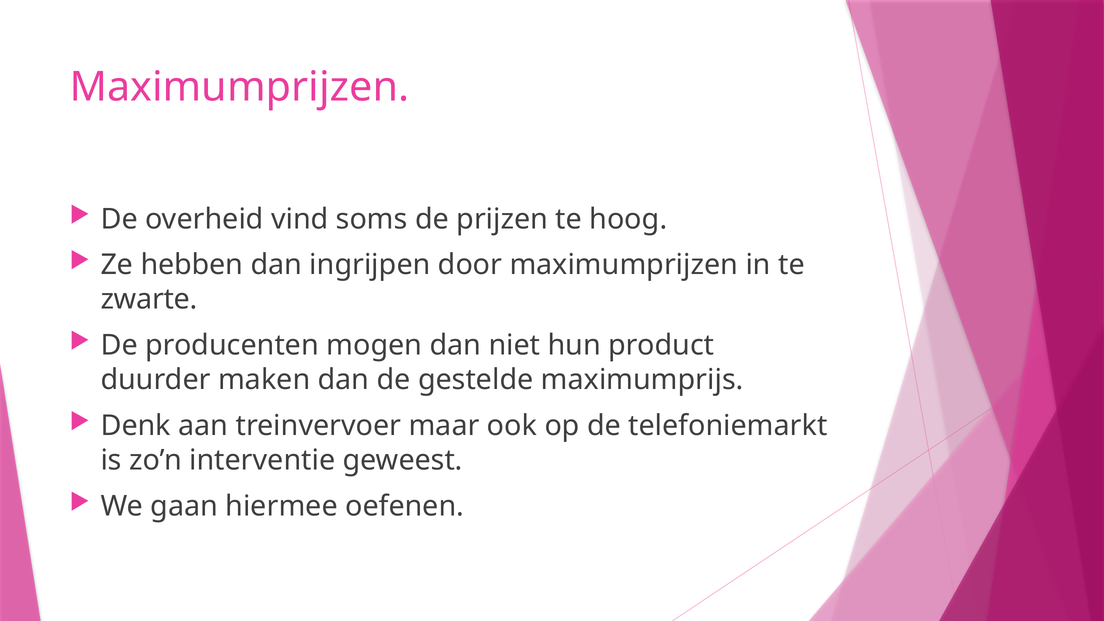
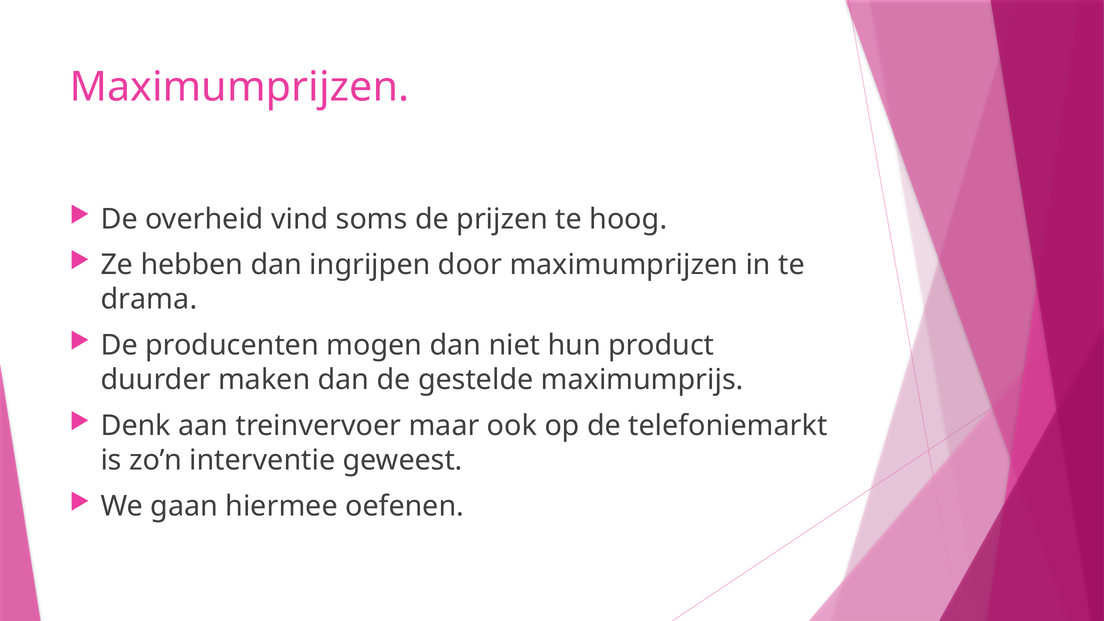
zwarte: zwarte -> drama
